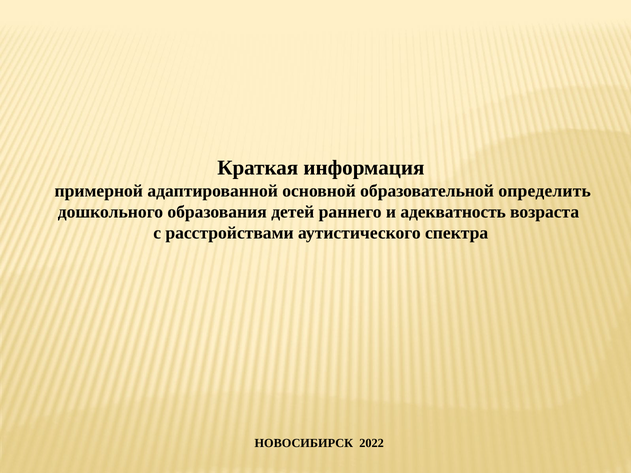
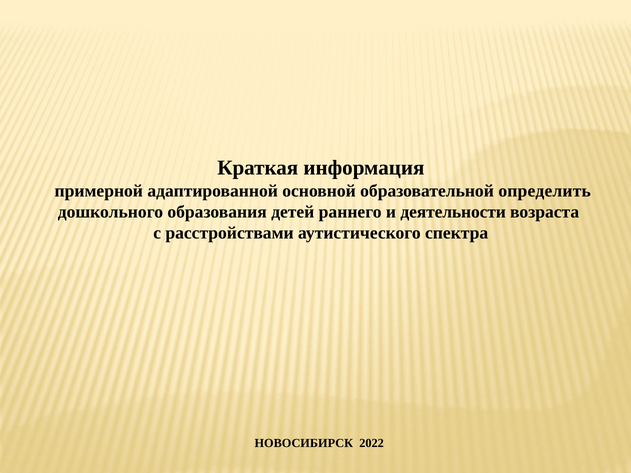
адекватность: адекватность -> деятельности
